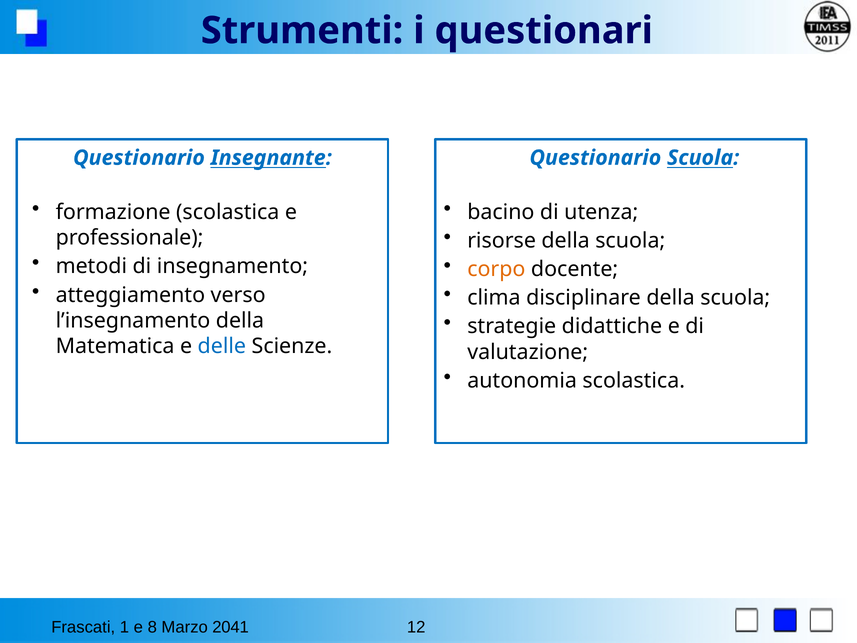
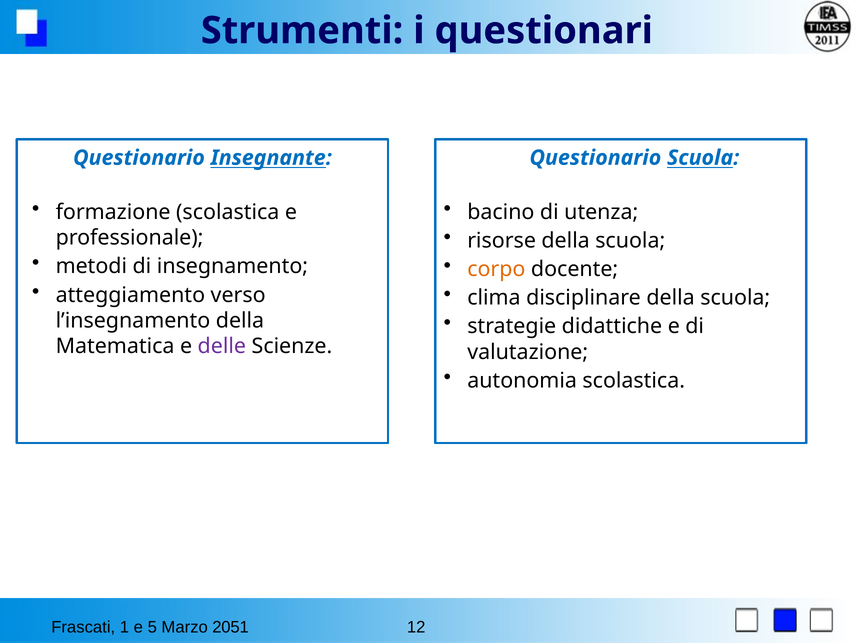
delle colour: blue -> purple
8: 8 -> 5
2041: 2041 -> 2051
